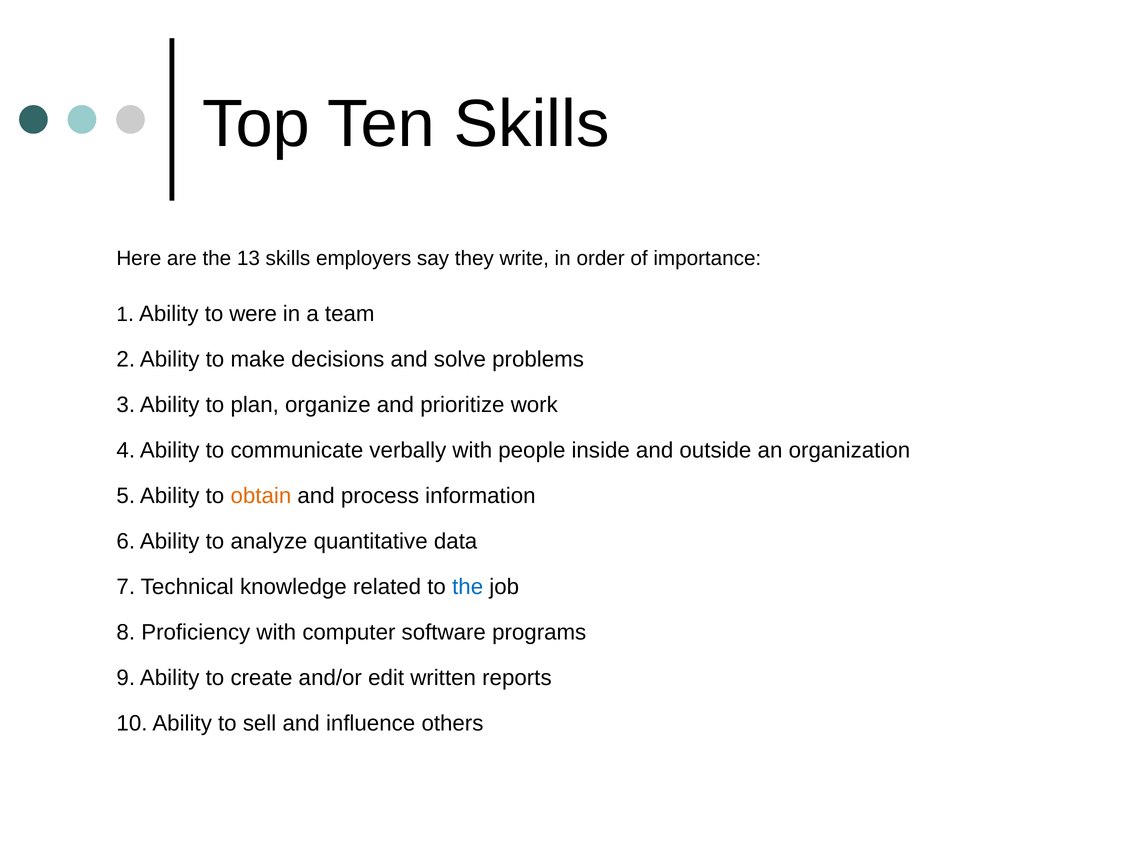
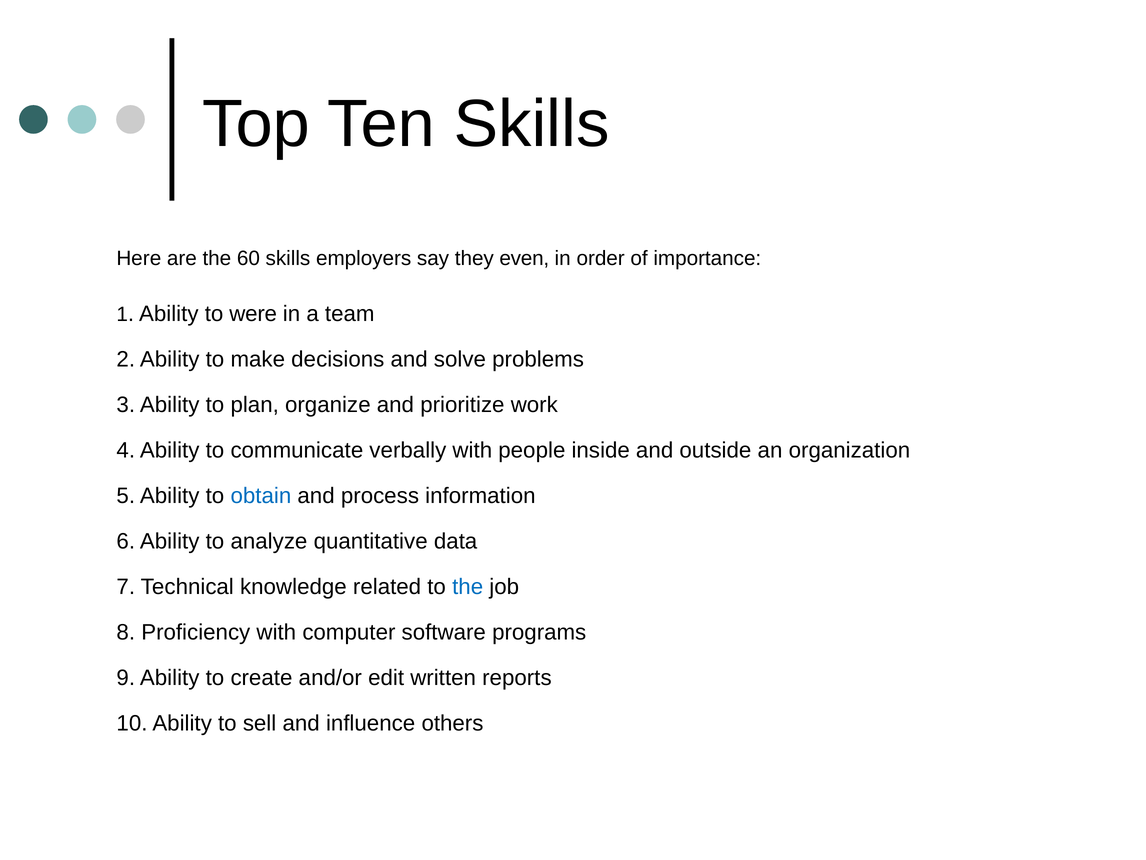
13: 13 -> 60
write: write -> even
obtain colour: orange -> blue
